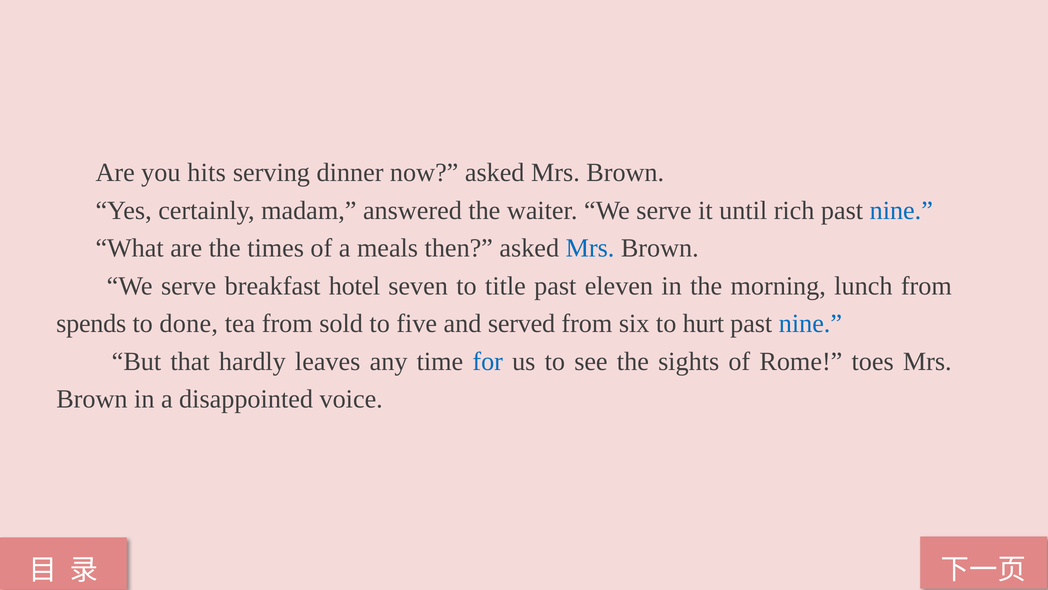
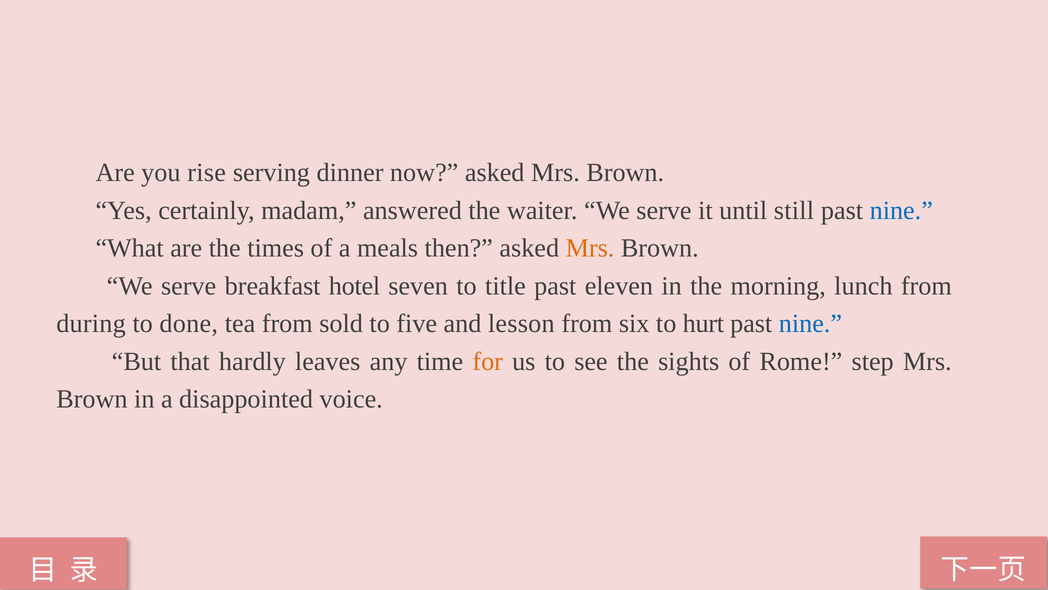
hits: hits -> rise
rich: rich -> still
Mrs at (590, 248) colour: blue -> orange
spends: spends -> during
served: served -> lesson
for colour: blue -> orange
toes: toes -> step
